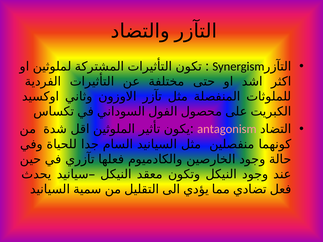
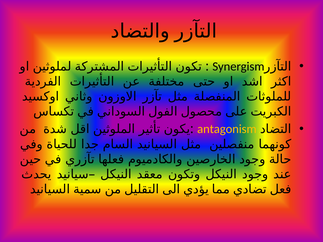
antagonism colour: pink -> yellow
